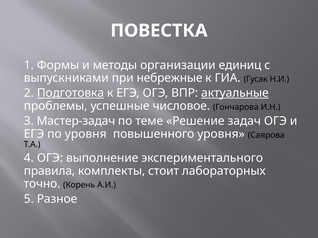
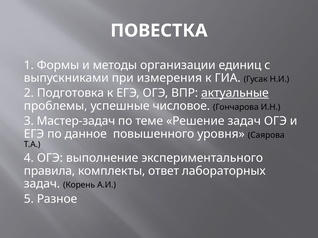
небрежные: небрежные -> измерения
Подготовка underline: present -> none
по уровня: уровня -> данное
стоит: стоит -> ответ
точно at (42, 184): точно -> задач
